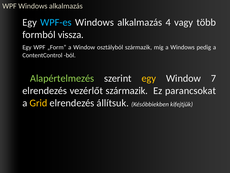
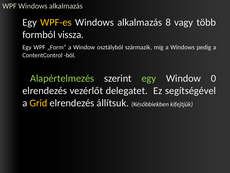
WPF-es colour: light blue -> yellow
4: 4 -> 8
egy at (149, 78) colour: yellow -> light green
7: 7 -> 0
vezérlőt származik: származik -> delegatet
parancsokat: parancsokat -> segítségével
